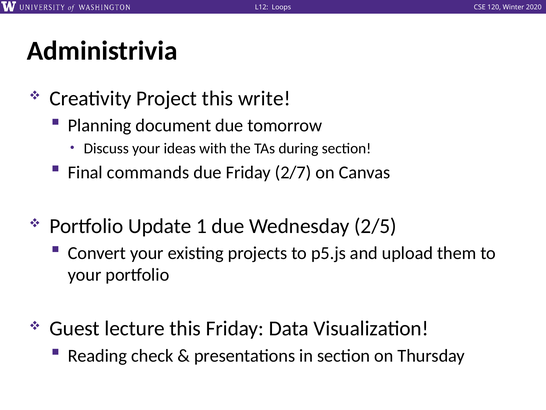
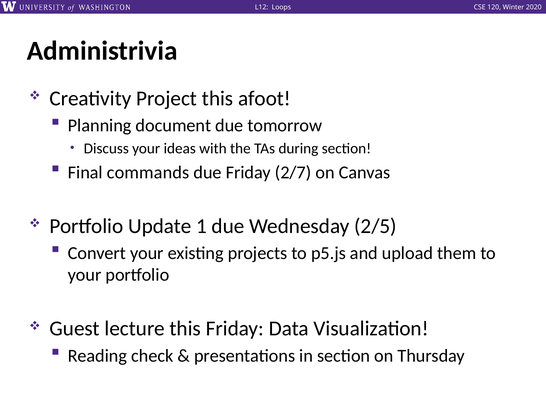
write: write -> afoot
